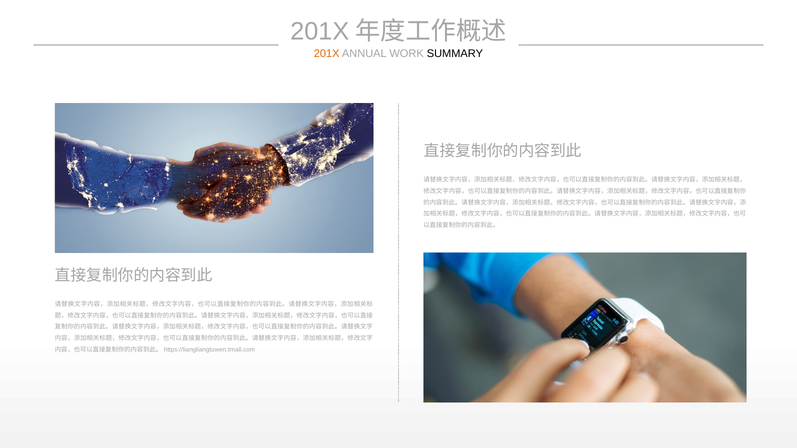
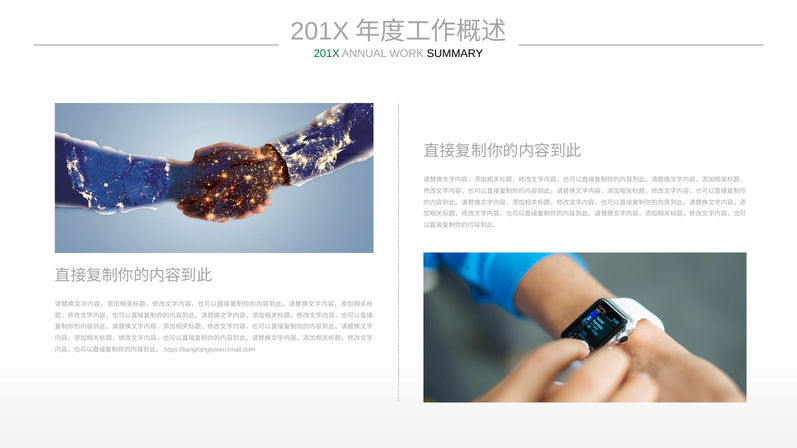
201X at (327, 53) colour: orange -> green
